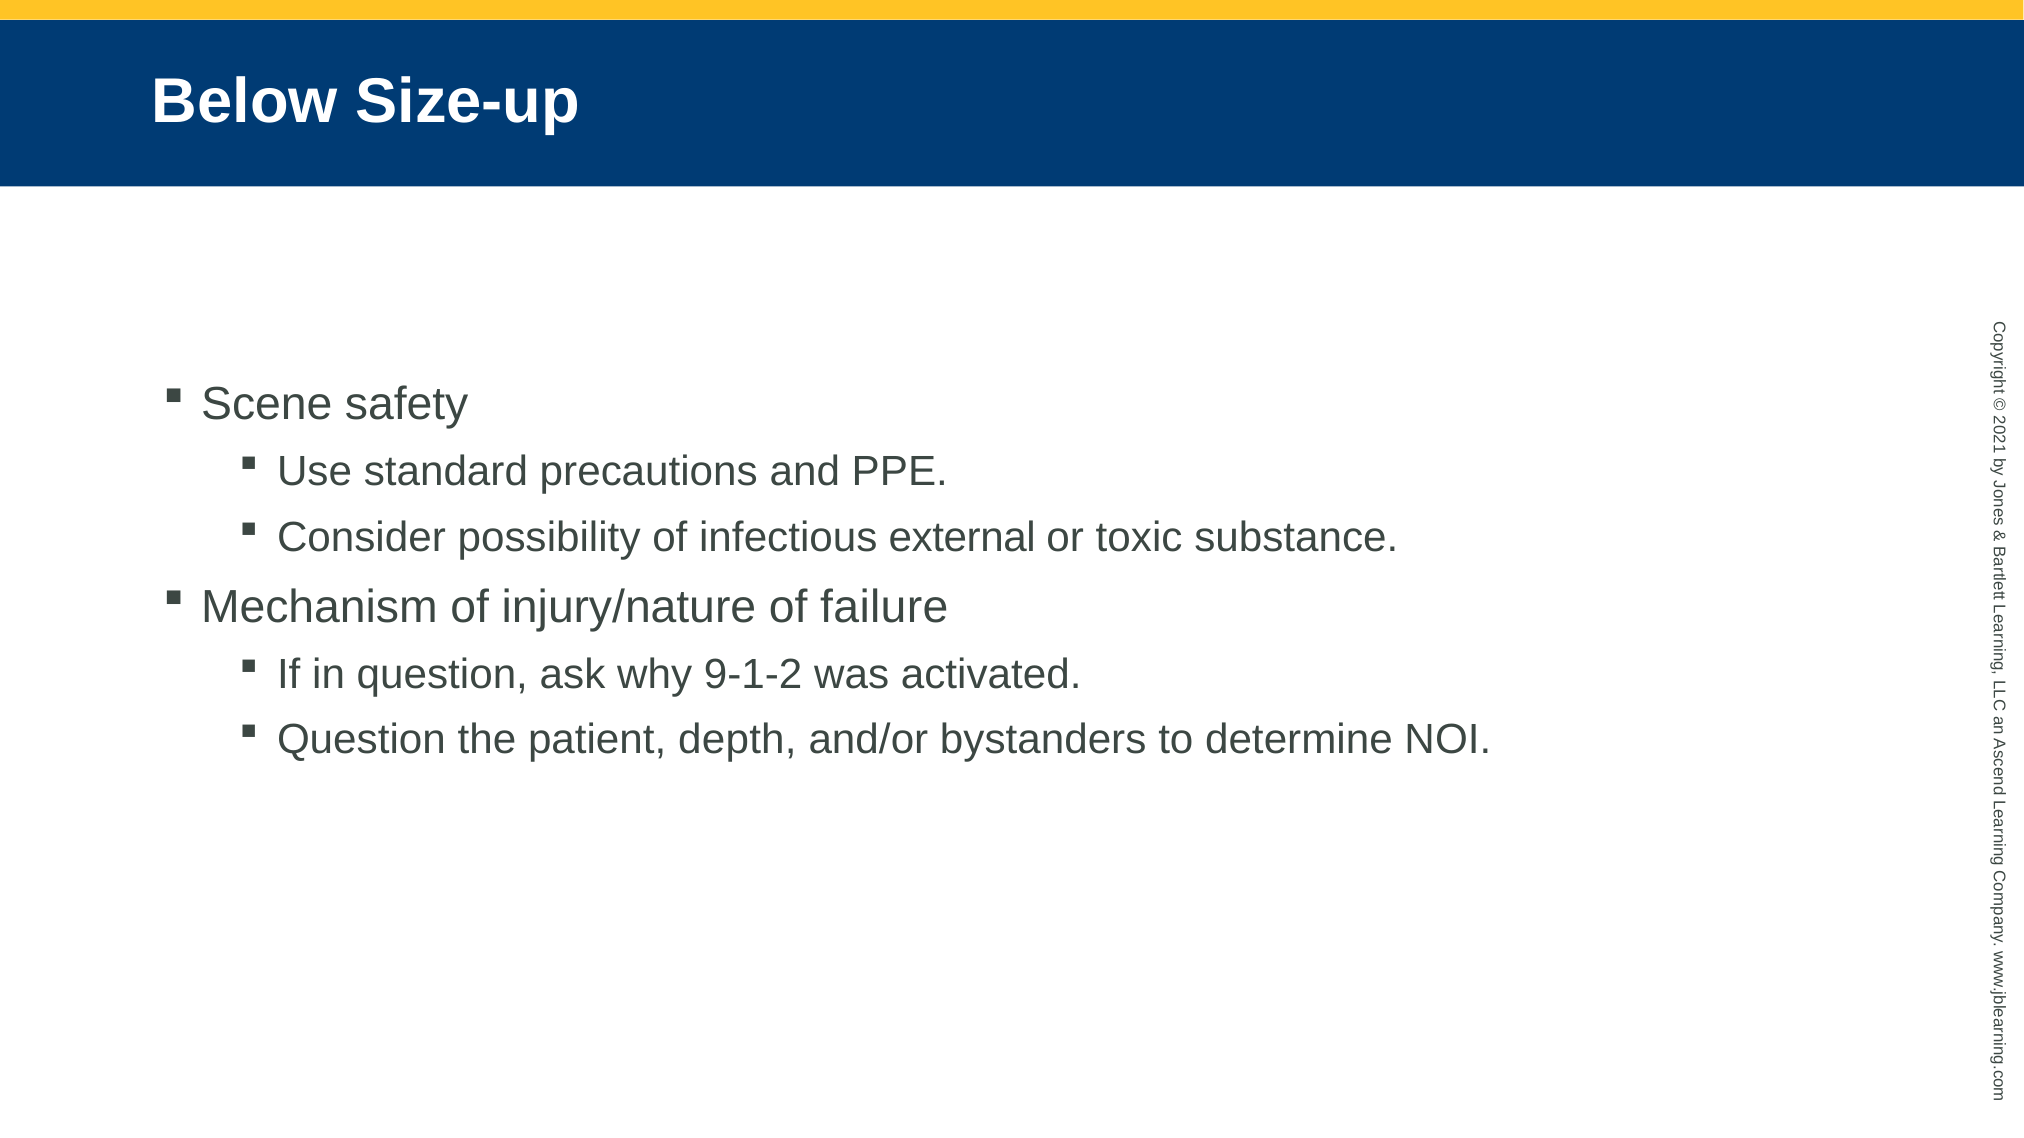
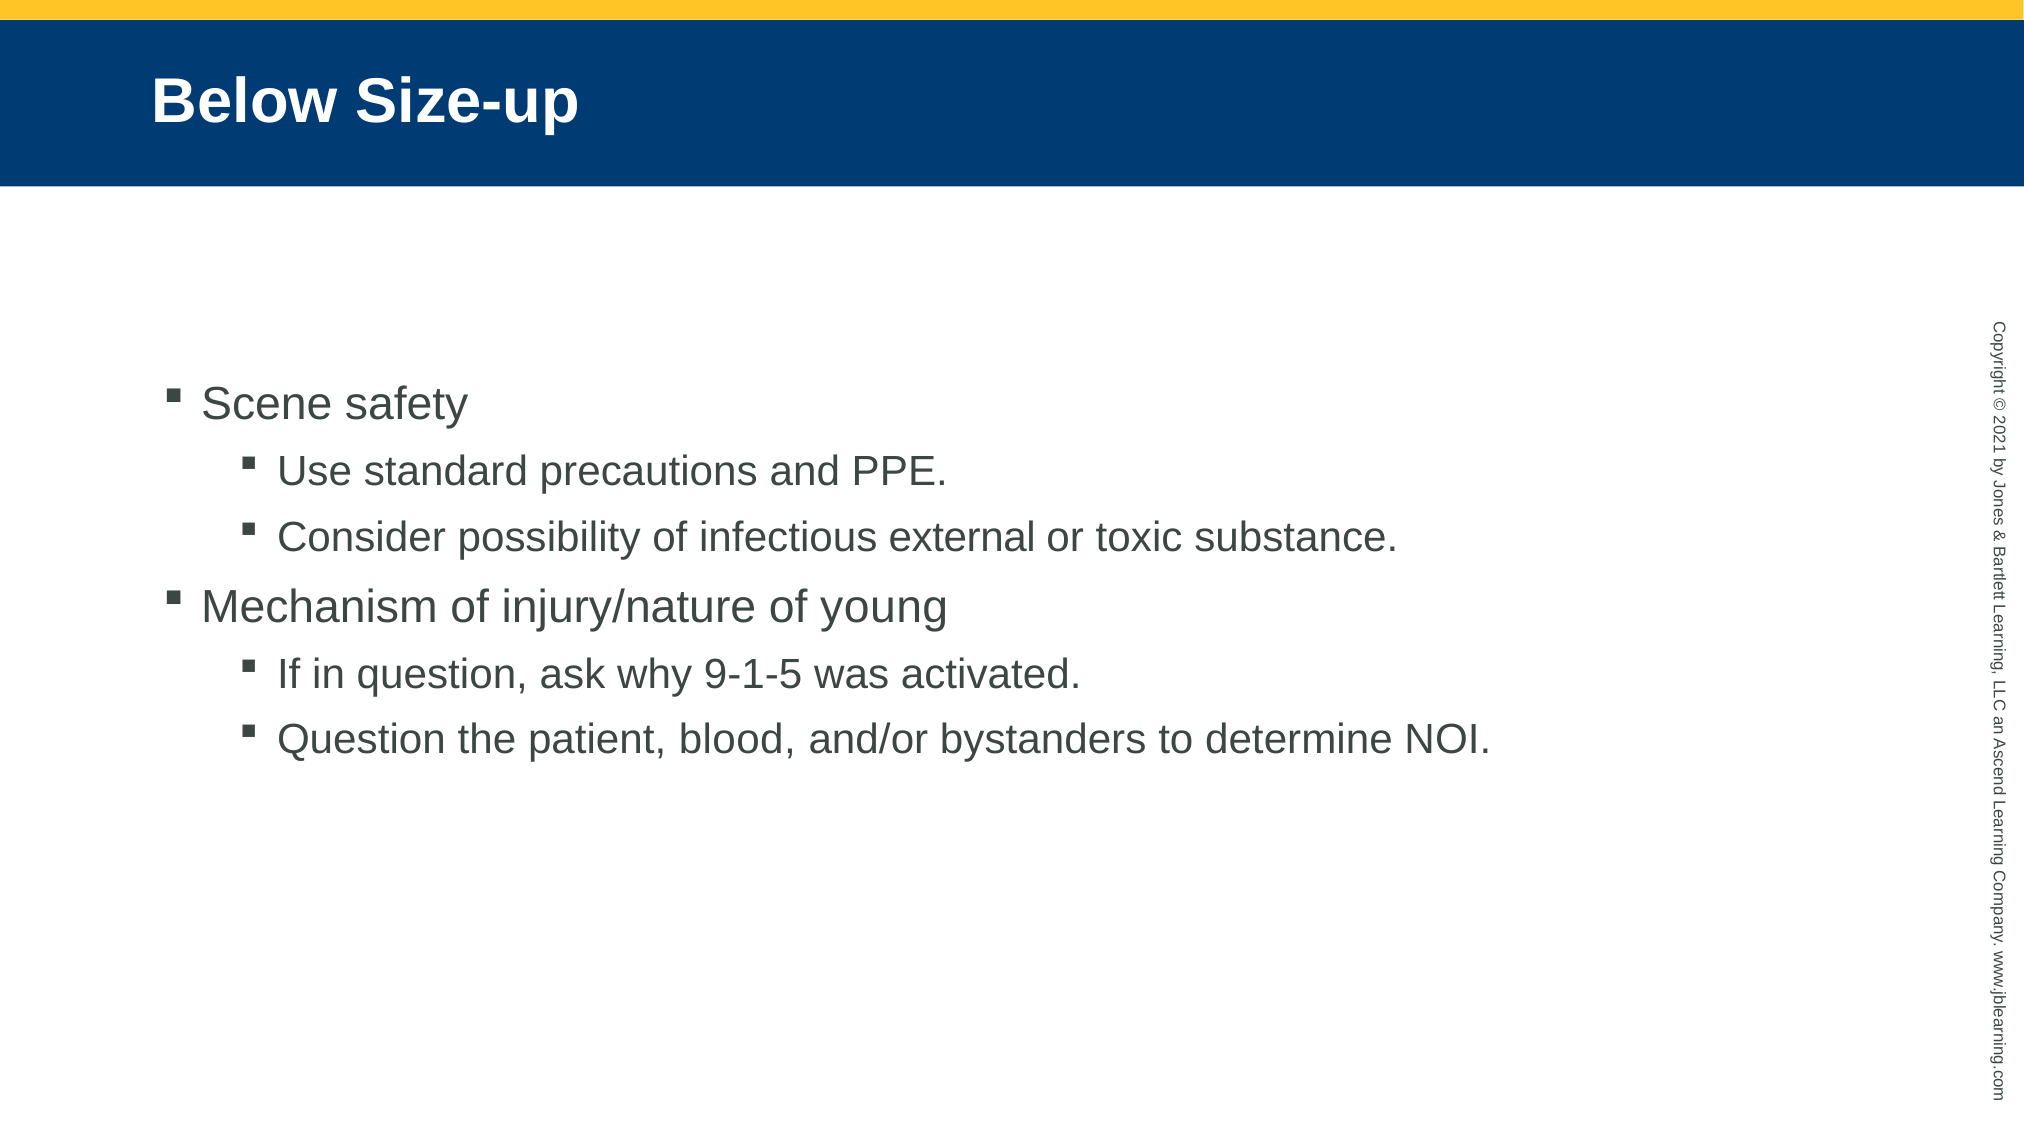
failure: failure -> young
9-1-2: 9-1-2 -> 9-1-5
depth: depth -> blood
